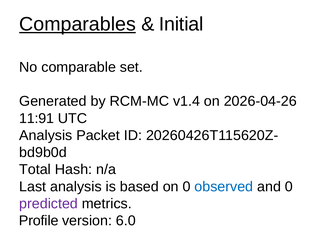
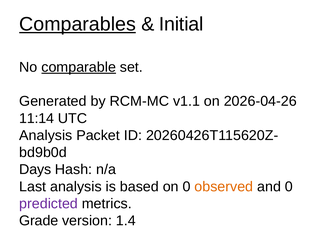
comparable underline: none -> present
v1.4: v1.4 -> v1.1
11:91: 11:91 -> 11:14
Total: Total -> Days
observed colour: blue -> orange
Profile: Profile -> Grade
6.0: 6.0 -> 1.4
